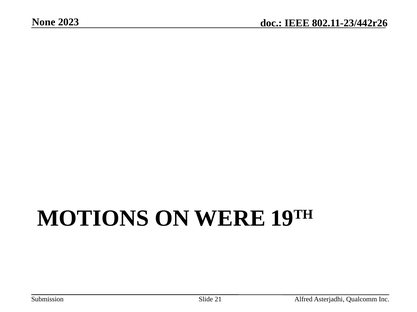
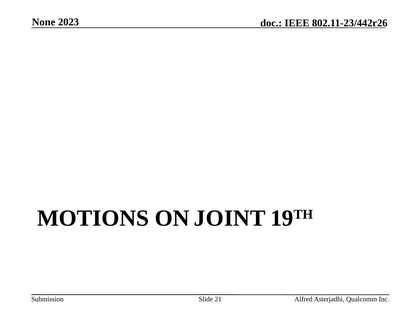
WERE: WERE -> JOINT
